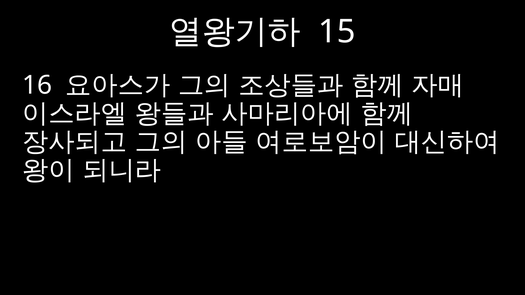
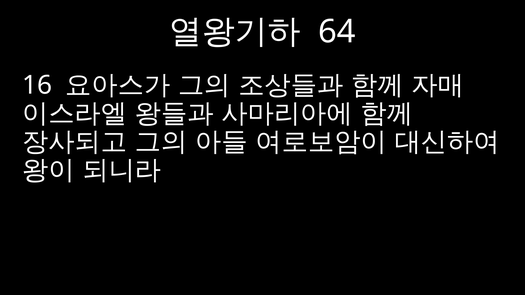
15: 15 -> 64
